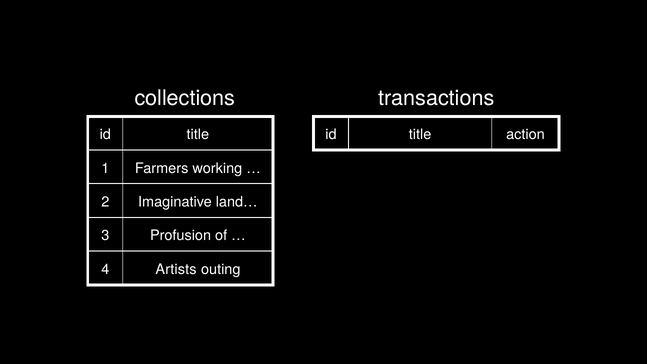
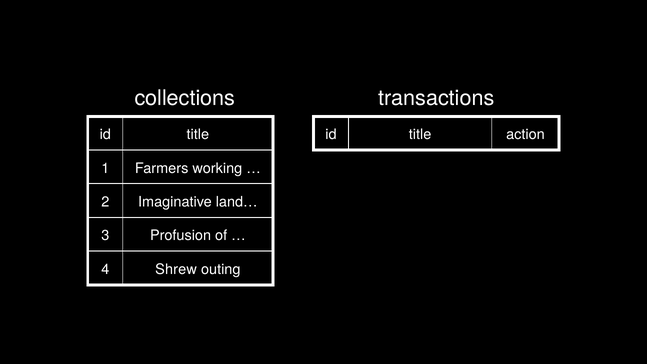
Artists: Artists -> Shrew
